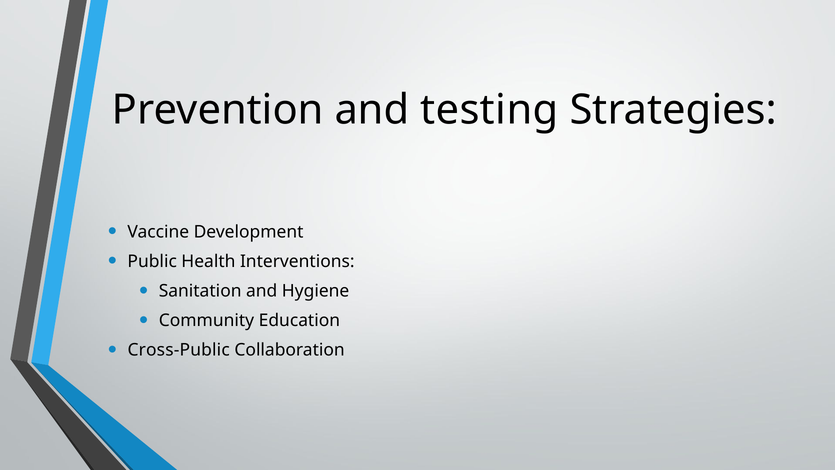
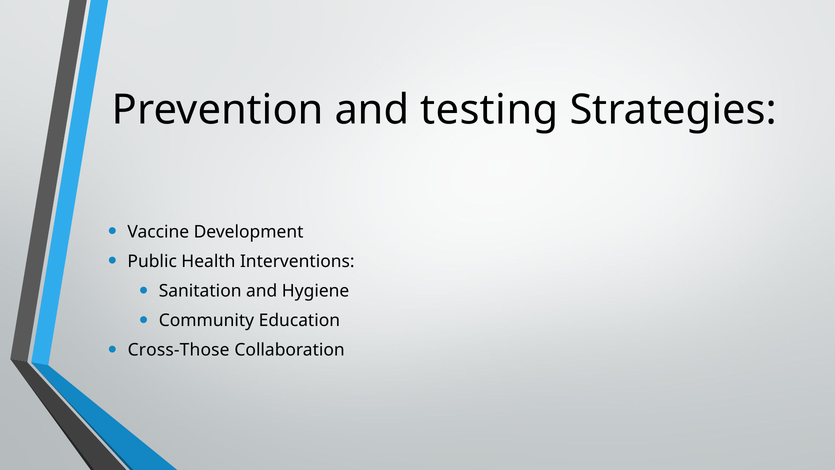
Cross-Public: Cross-Public -> Cross-Those
